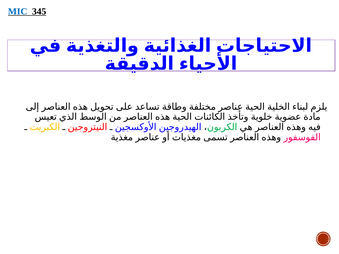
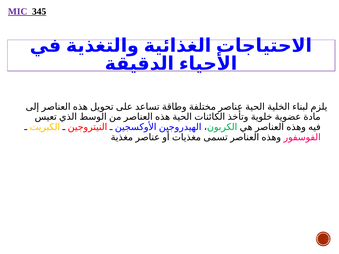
MIC colour: blue -> purple
